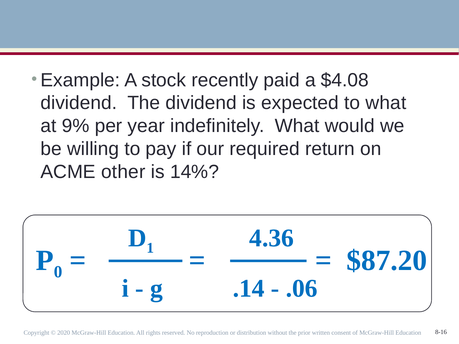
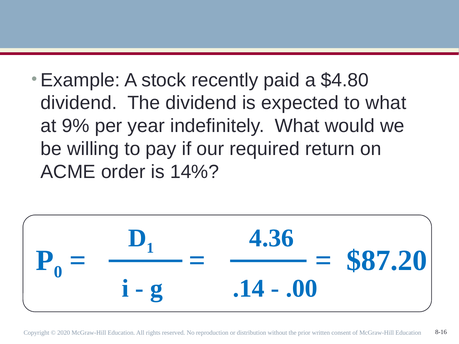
$4.08: $4.08 -> $4.80
other: other -> order
.06: .06 -> .00
